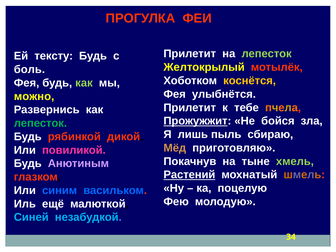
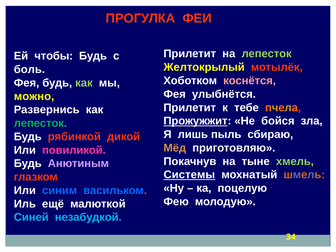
тексту: тексту -> чтобы
коснётся colour: yellow -> pink
Растений: Растений -> Системы
